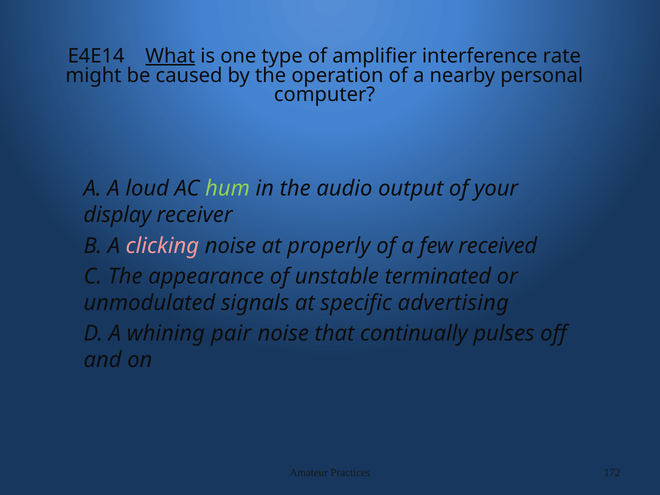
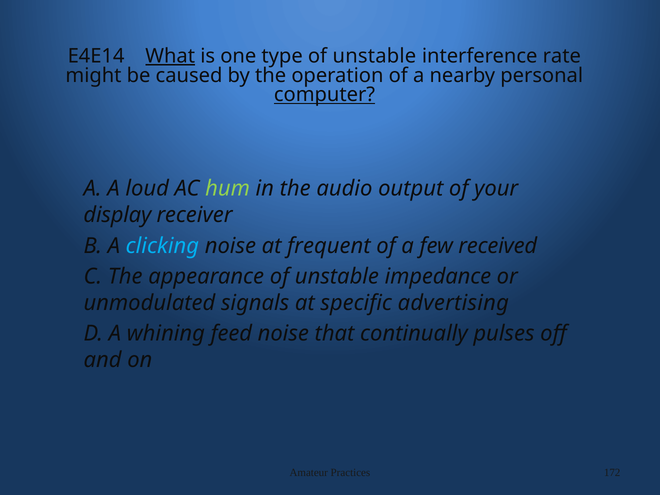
type of amplifier: amplifier -> unstable
computer underline: none -> present
clicking colour: pink -> light blue
properly: properly -> frequent
terminated: terminated -> impedance
pair: pair -> feed
